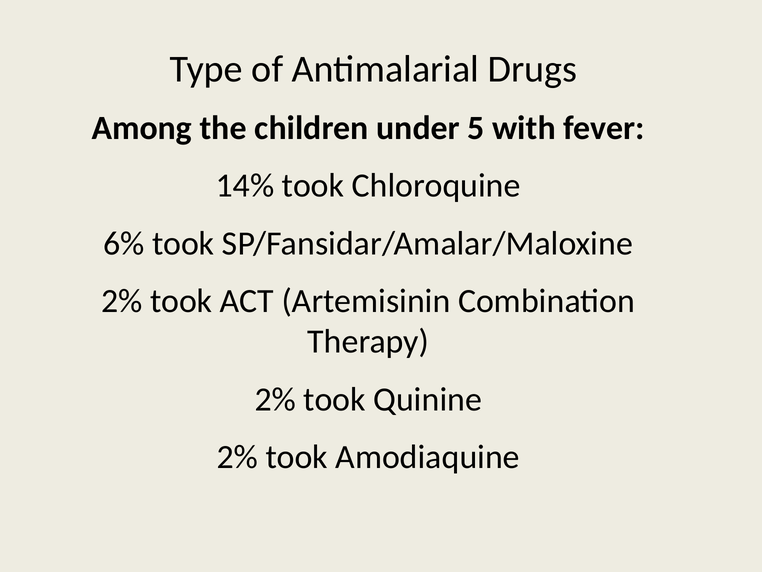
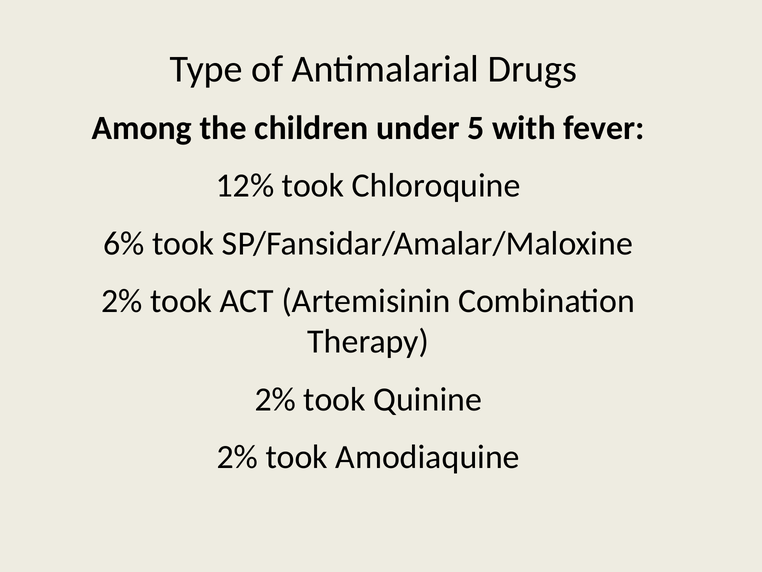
14%: 14% -> 12%
